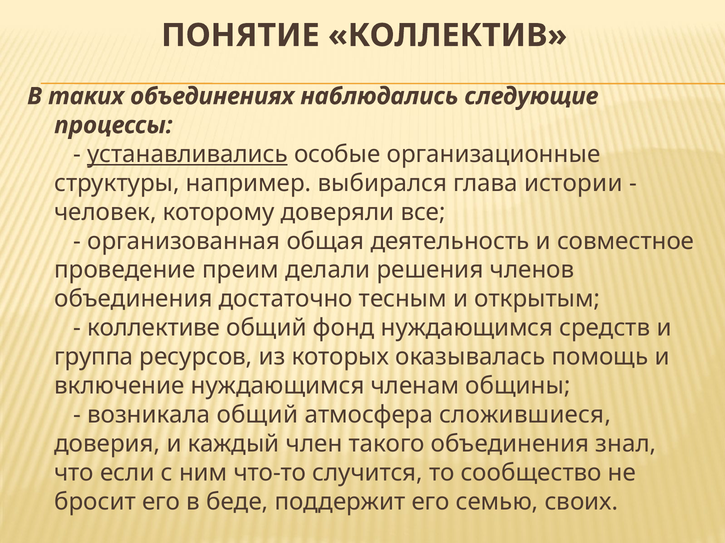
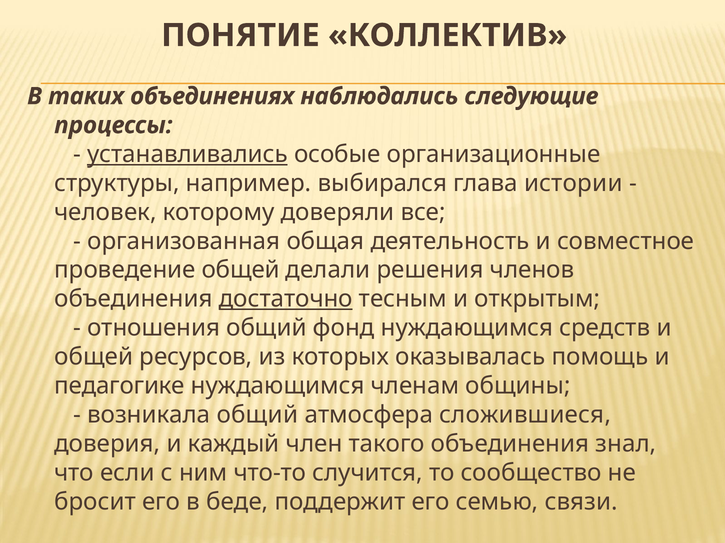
проведение преим: преим -> общей
достаточно underline: none -> present
коллективе: коллективе -> отношения
группа at (94, 357): группа -> общей
включение: включение -> педагогике
своих: своих -> связи
